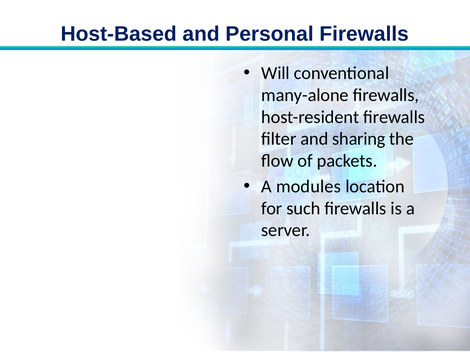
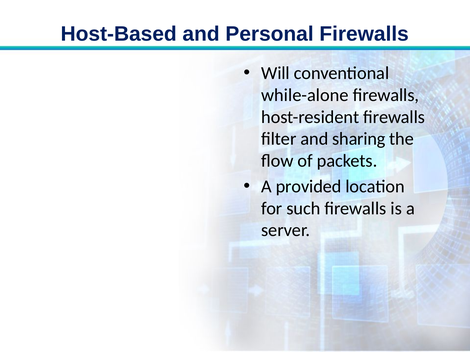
many-alone: many-alone -> while-alone
modules: modules -> provided
